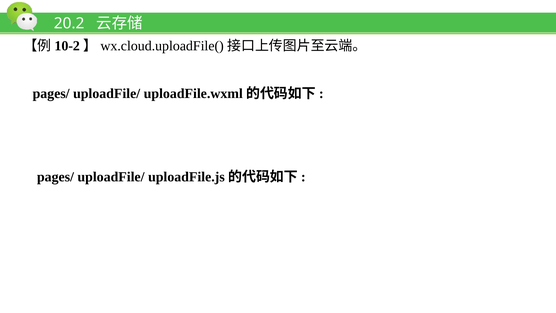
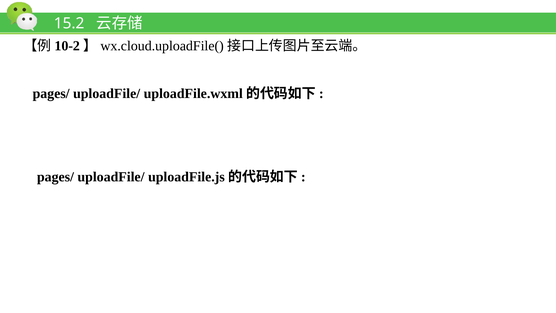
20.2: 20.2 -> 15.2
